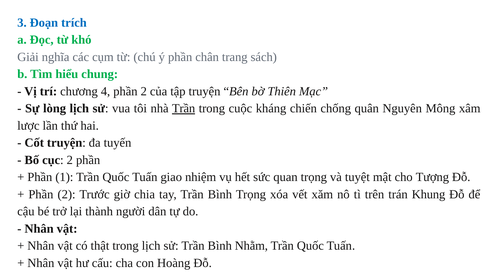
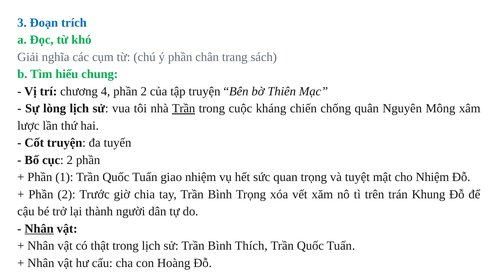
cho Tượng: Tượng -> Nhiệm
Nhân at (39, 229) underline: none -> present
Nhằm: Nhằm -> Thích
